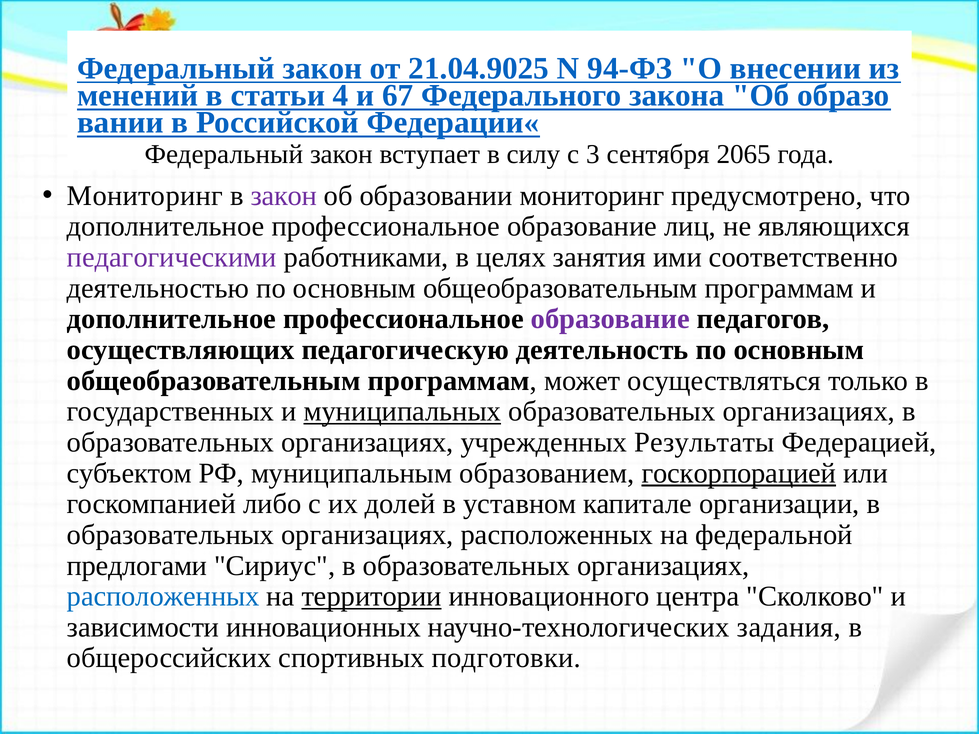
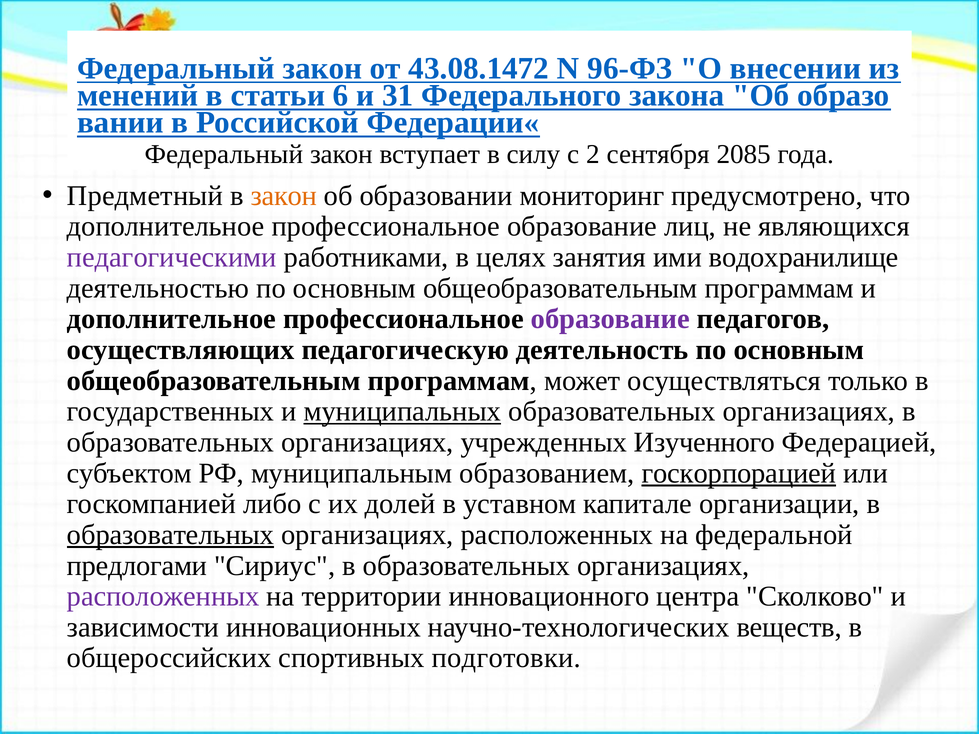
21.04.9025: 21.04.9025 -> 43.08.1472
94-ФЗ: 94-ФЗ -> 96-ФЗ
4: 4 -> 6
67: 67 -> 31
3: 3 -> 2
2065: 2065 -> 2085
Мониторинг at (145, 196): Мониторинг -> Предметный
закон at (284, 196) colour: purple -> orange
соответственно: соответственно -> водохранилище
Результаты: Результаты -> Изученного
образовательных at (171, 535) underline: none -> present
расположенных at (163, 597) colour: blue -> purple
территории underline: present -> none
задания: задания -> веществ
